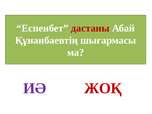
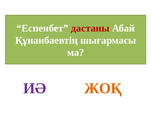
ЖОҚ colour: red -> orange
